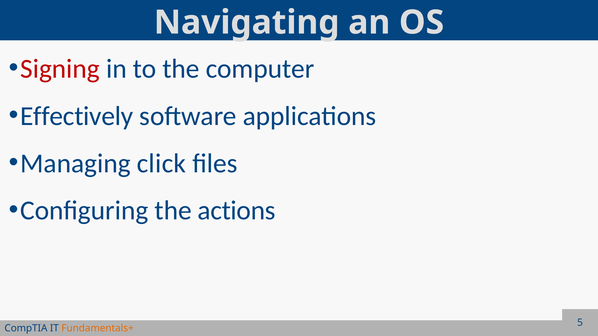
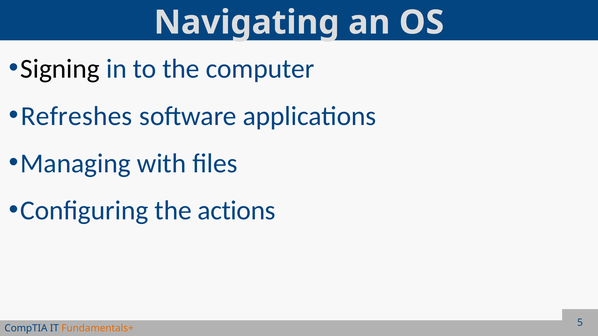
Signing colour: red -> black
Effectively: Effectively -> Refreshes
click: click -> with
